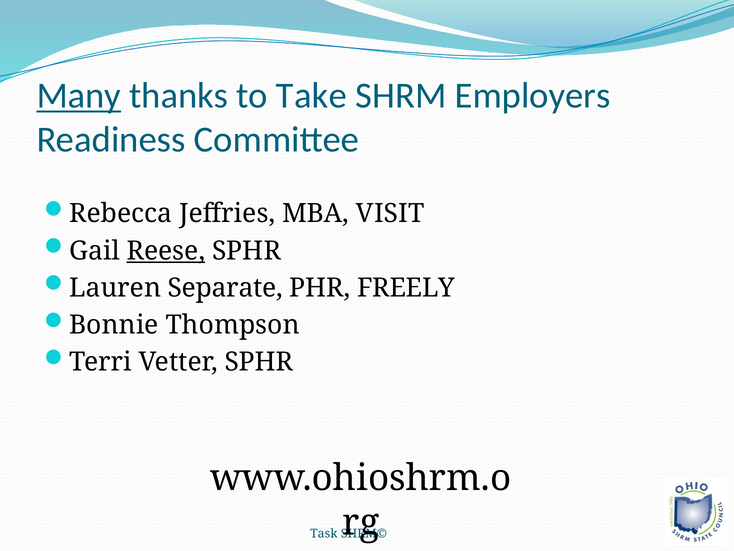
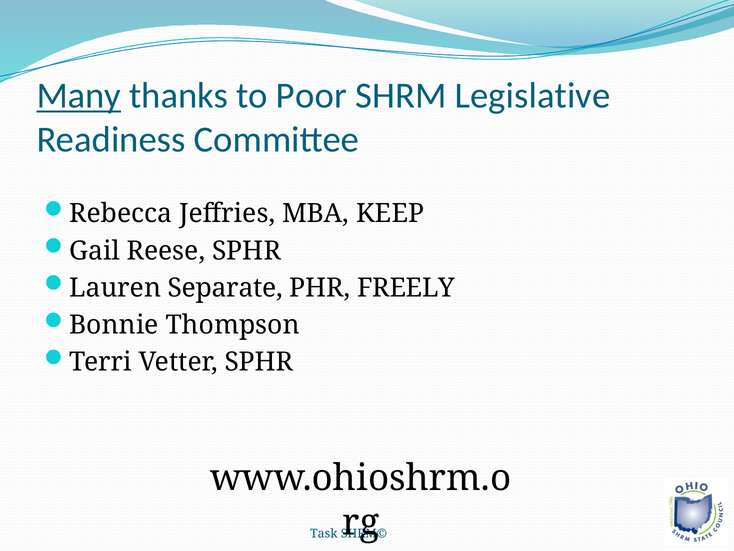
Take: Take -> Poor
Employers: Employers -> Legislative
VISIT: VISIT -> KEEP
Reese underline: present -> none
